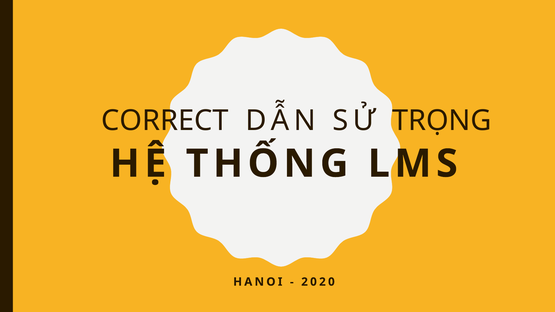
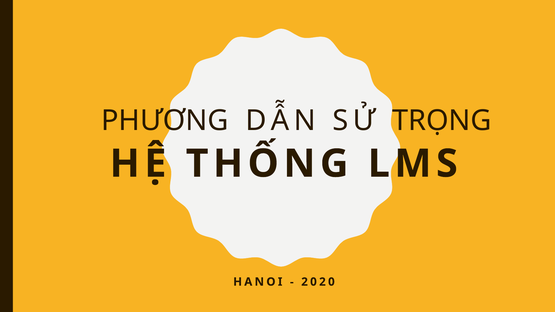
CORRECT: CORRECT -> PHƯƠNG
